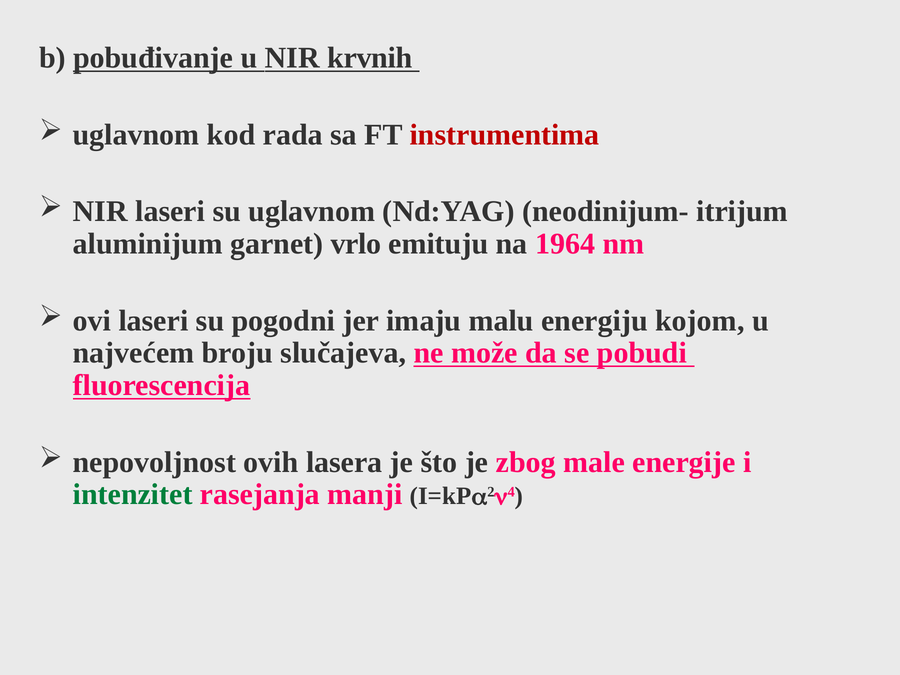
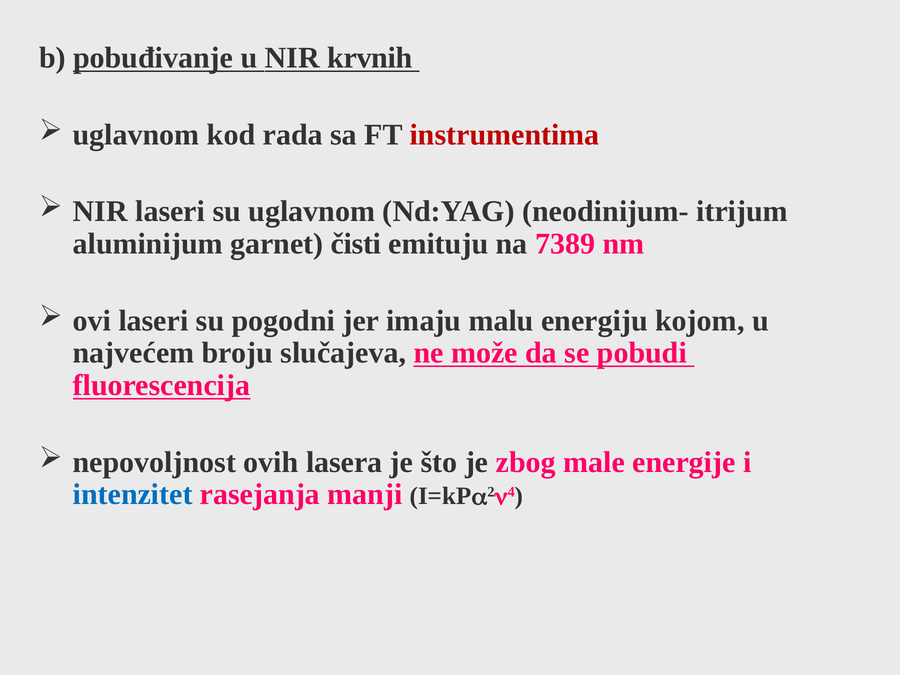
vrlo: vrlo -> čisti
1964: 1964 -> 7389
intenzitet colour: green -> blue
